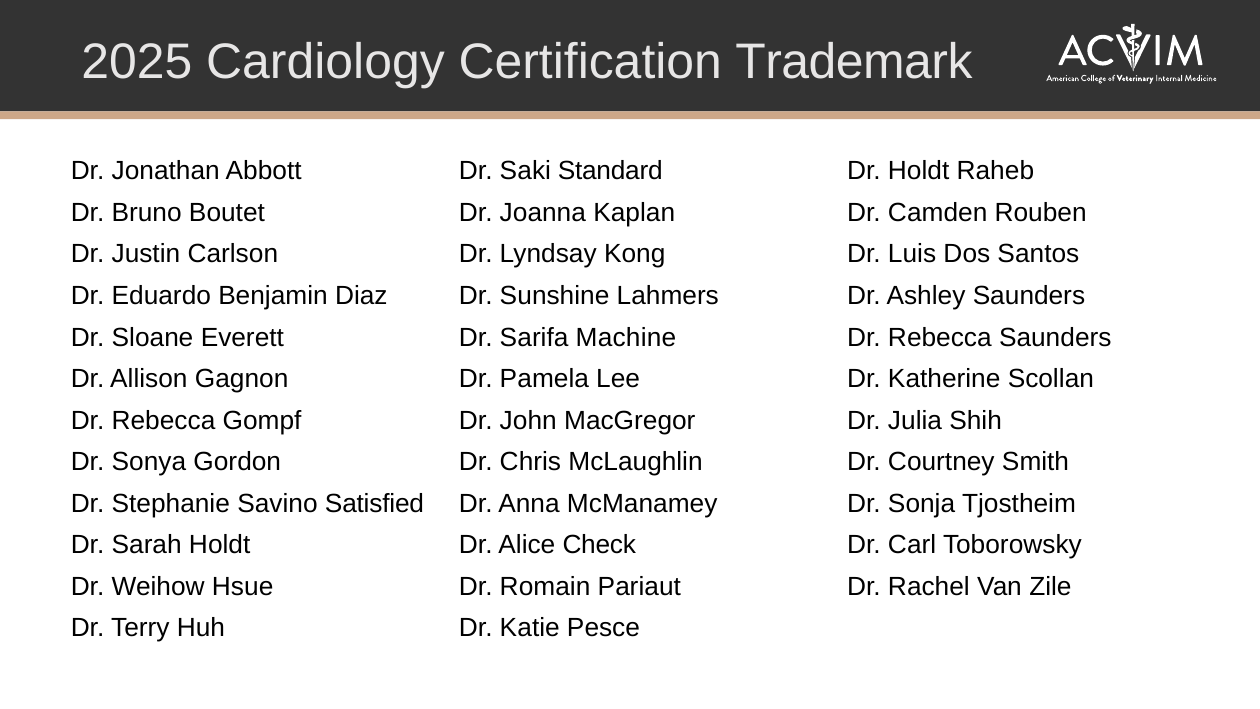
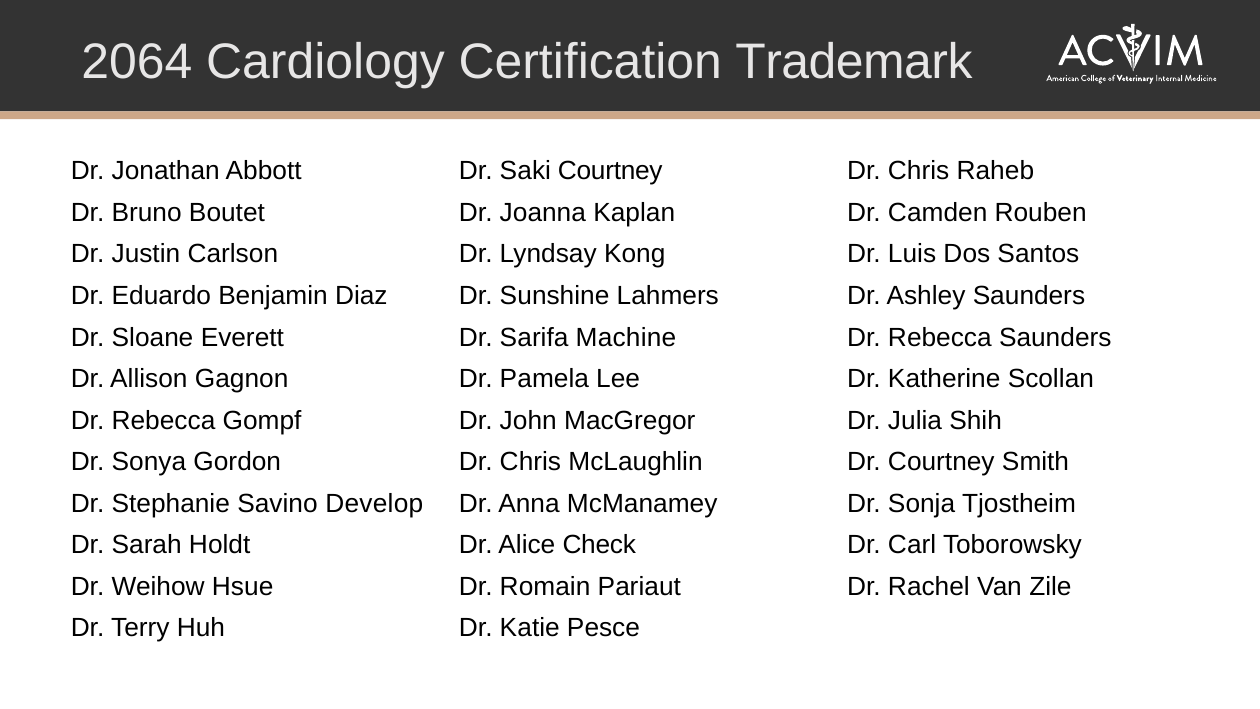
2025: 2025 -> 2064
Saki Standard: Standard -> Courtney
Holdt at (919, 171): Holdt -> Chris
Satisfied: Satisfied -> Develop
